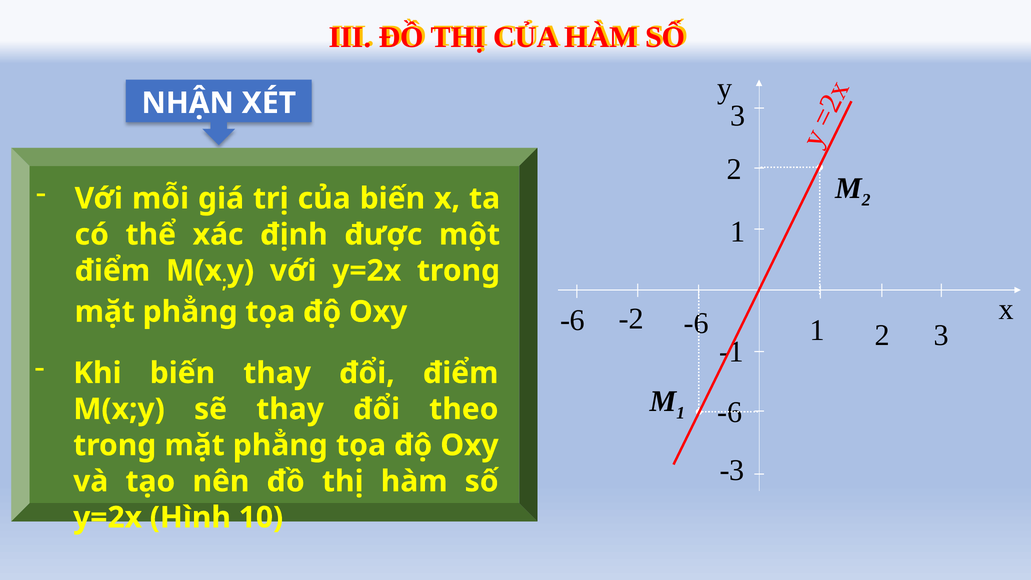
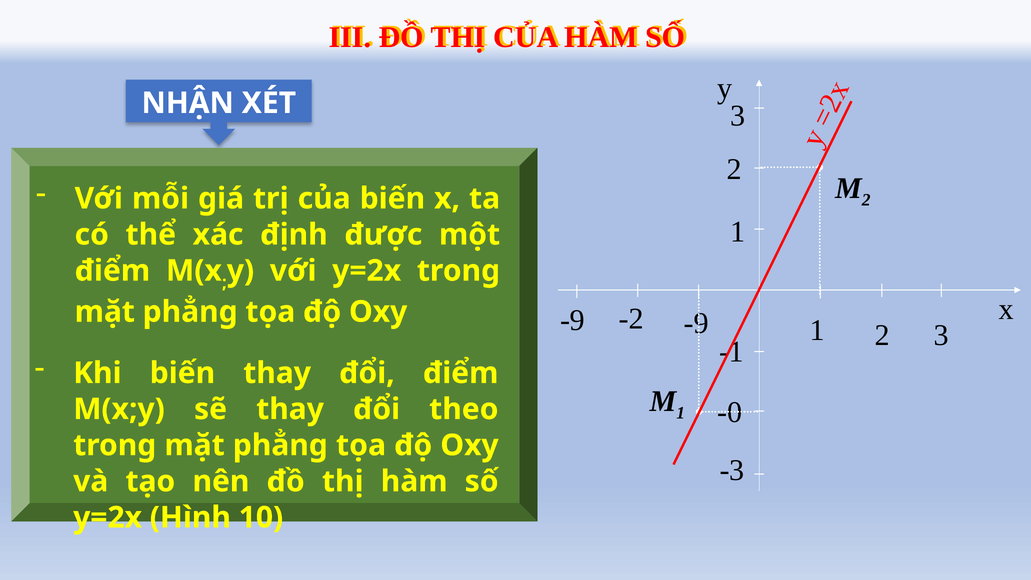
-6 at (573, 320): -6 -> -9
-2 -6: -6 -> -9
-6 at (730, 412): -6 -> -0
